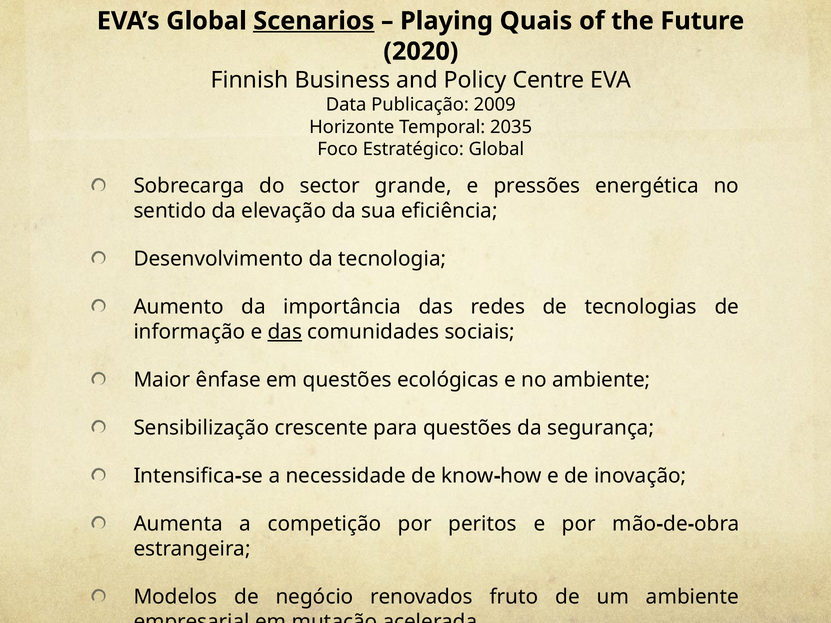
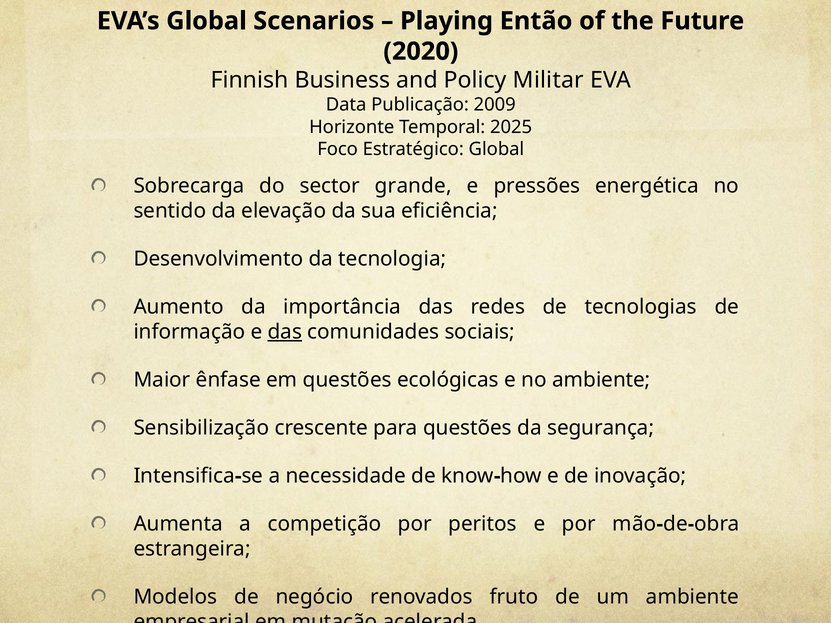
Scenarios underline: present -> none
Quais: Quais -> Então
Centre: Centre -> Militar
2035: 2035 -> 2025
